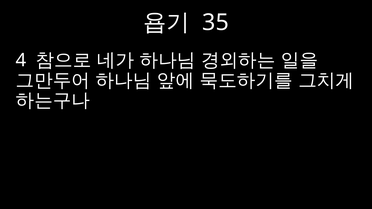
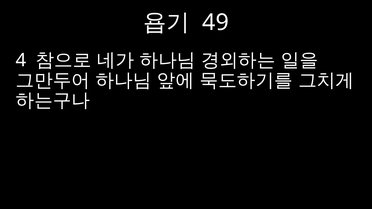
35: 35 -> 49
